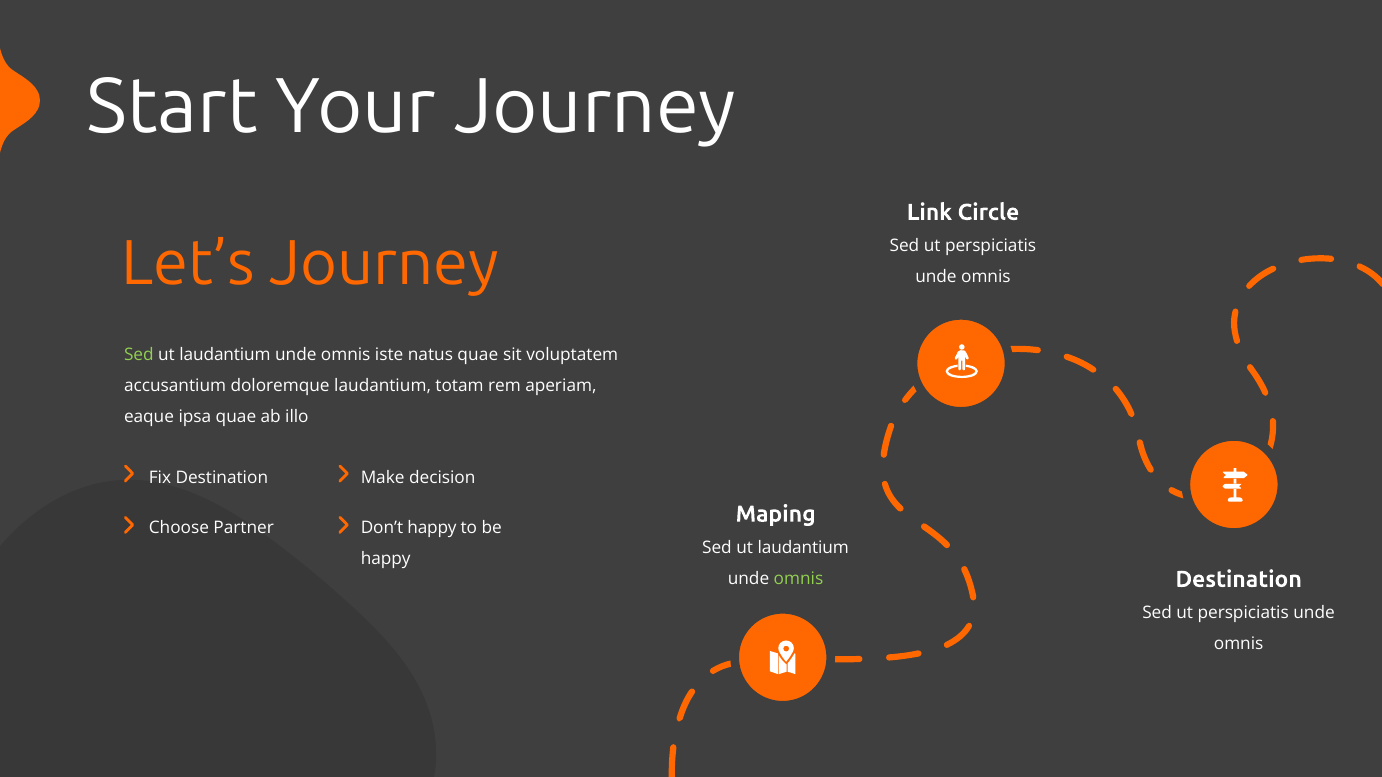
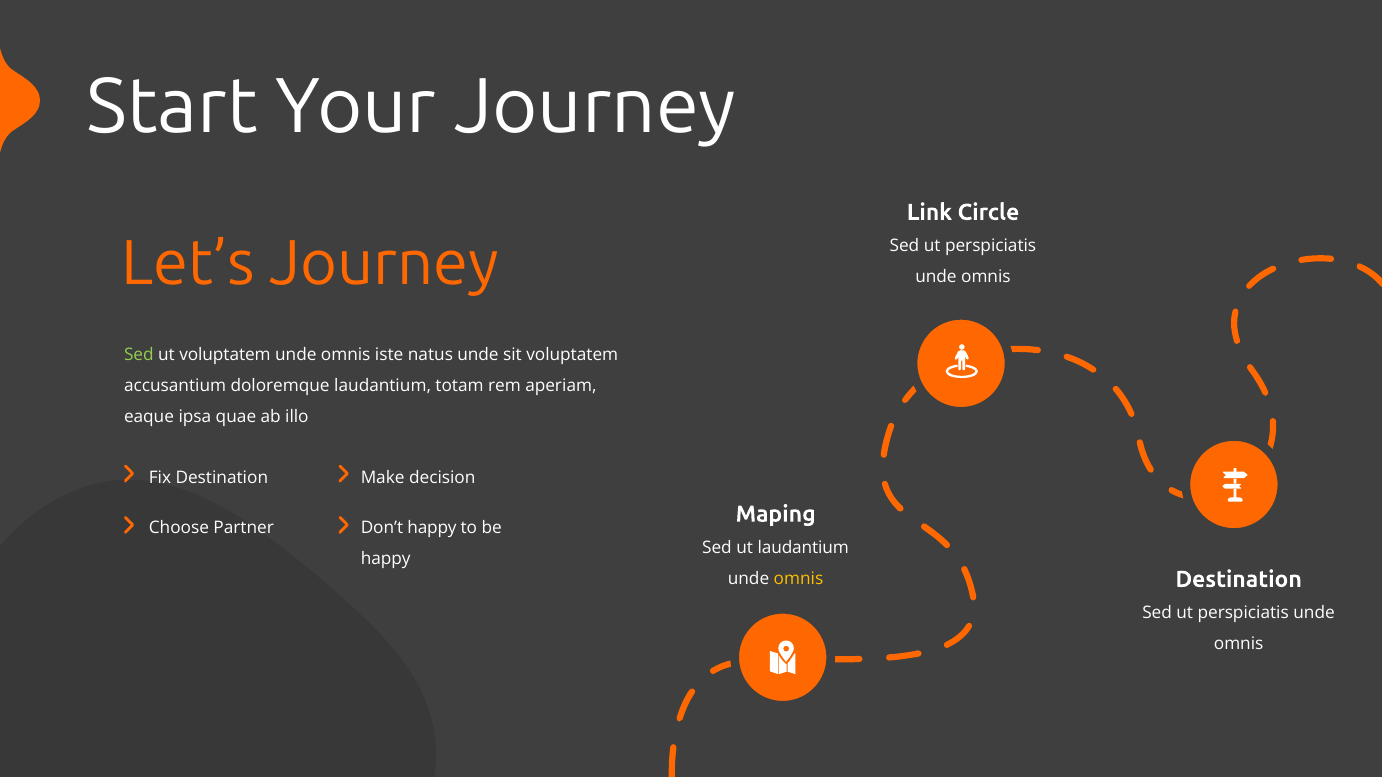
laudantium at (225, 355): laudantium -> voluptatem
natus quae: quae -> unde
omnis at (798, 579) colour: light green -> yellow
